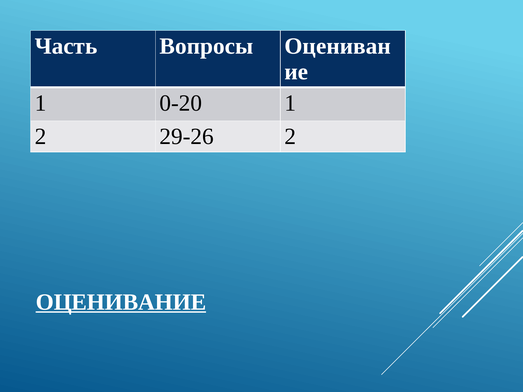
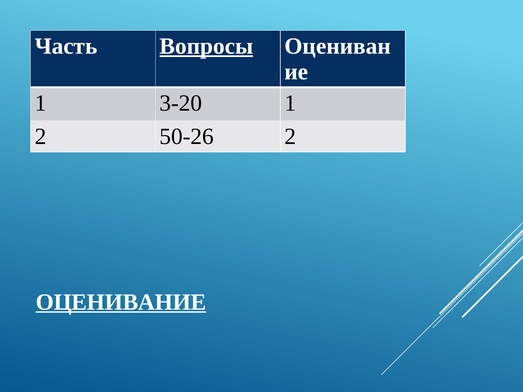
Вопросы underline: none -> present
0-20: 0-20 -> 3-20
29-26: 29-26 -> 50-26
